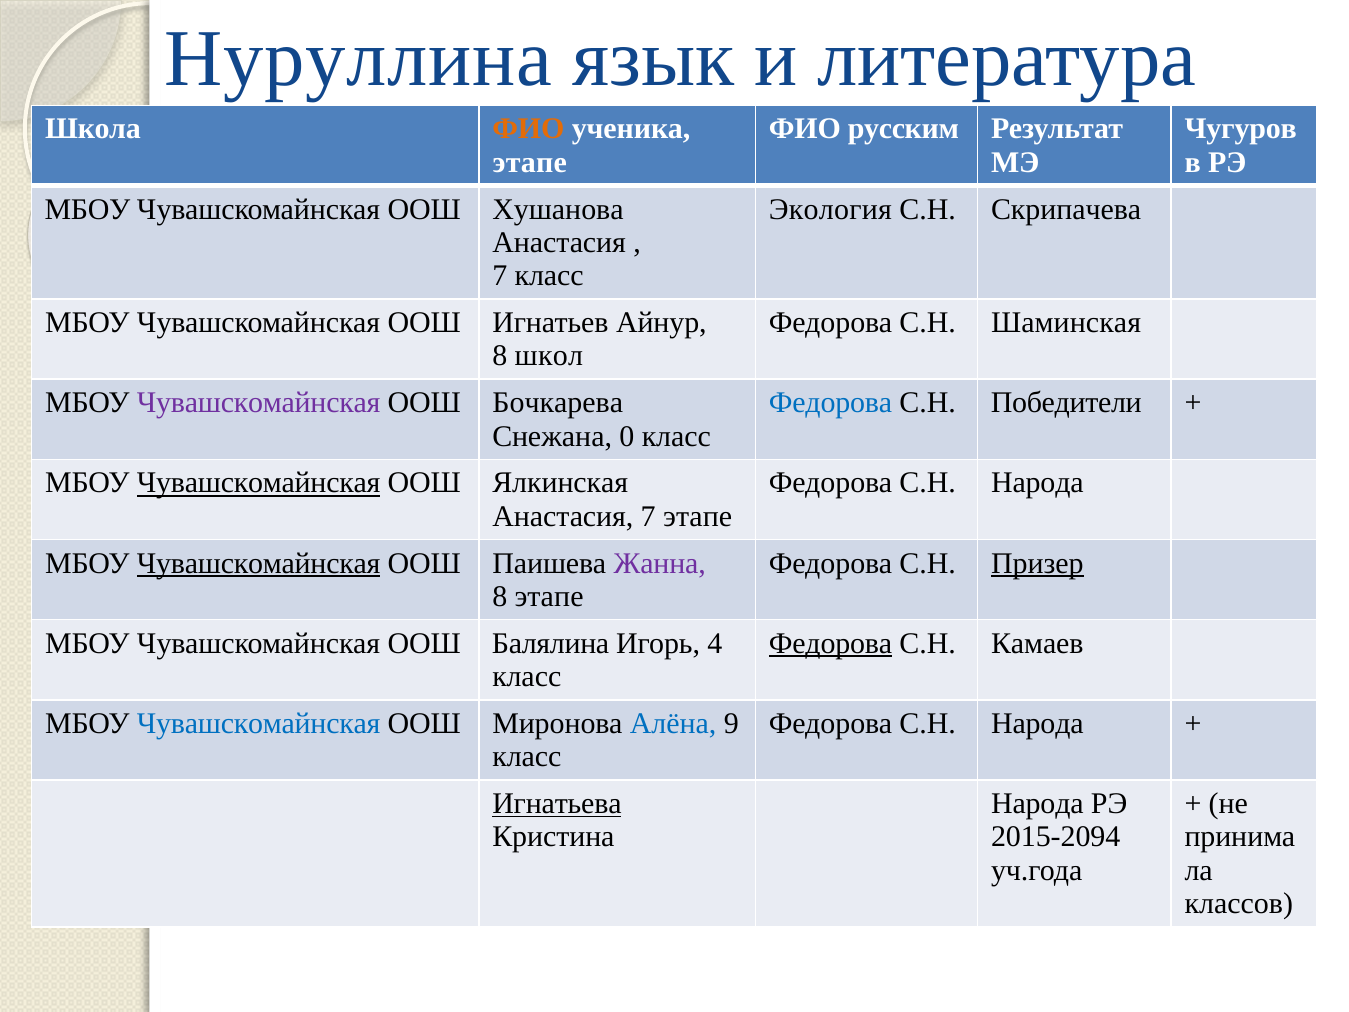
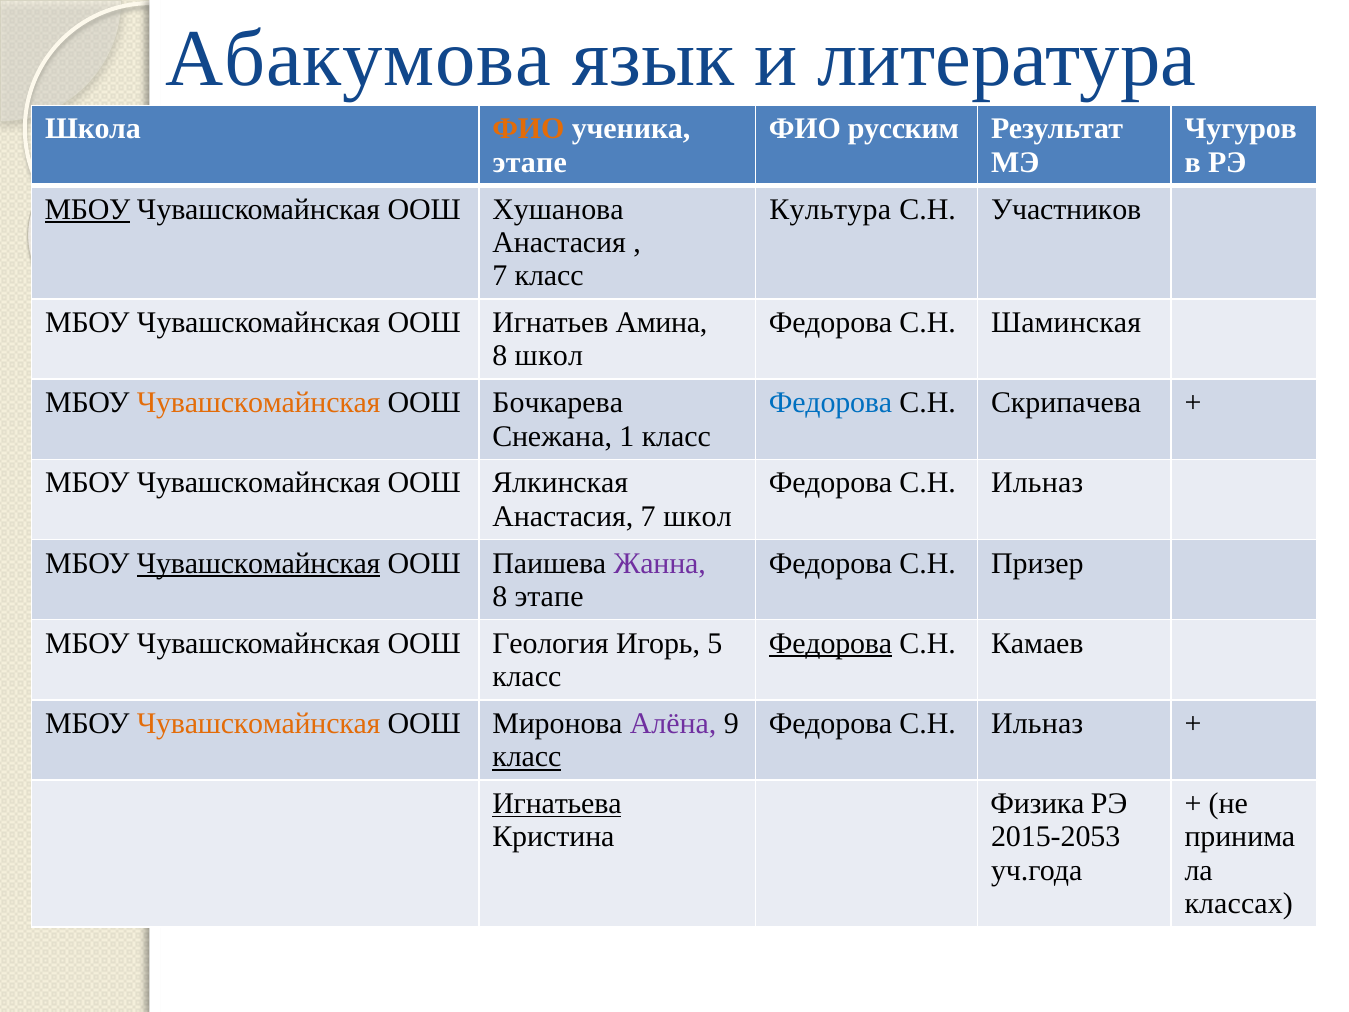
Нуруллина: Нуруллина -> Абакумова
МБОУ at (88, 209) underline: none -> present
Экология: Экология -> Культура
Скрипачева: Скрипачева -> Участников
Айнур: Айнур -> Амина
Чувашскомайнская at (259, 403) colour: purple -> orange
Победители: Победители -> Скрипачева
0: 0 -> 1
Чувашскомайнская at (259, 483) underline: present -> none
Народа at (1037, 483): Народа -> Ильназ
7 этапе: этапе -> школ
Призер underline: present -> none
Балялина: Балялина -> Геология
4: 4 -> 5
Чувашскомайнская at (259, 723) colour: blue -> orange
Алёна colour: blue -> purple
Народа at (1037, 723): Народа -> Ильназ
класс at (527, 757) underline: none -> present
Народа at (1037, 803): Народа -> Физика
2015-2094: 2015-2094 -> 2015-2053
классов: классов -> классах
